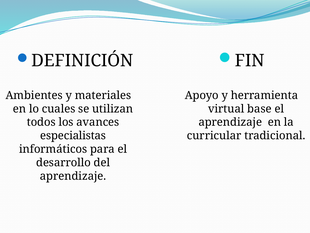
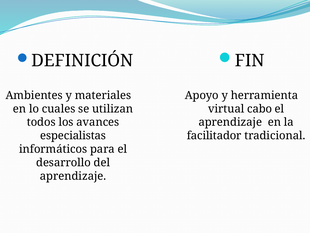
base: base -> cabo
curricular: curricular -> facilitador
